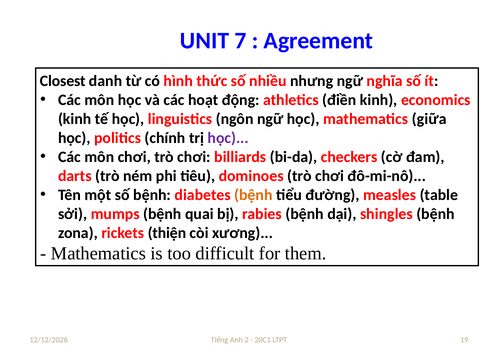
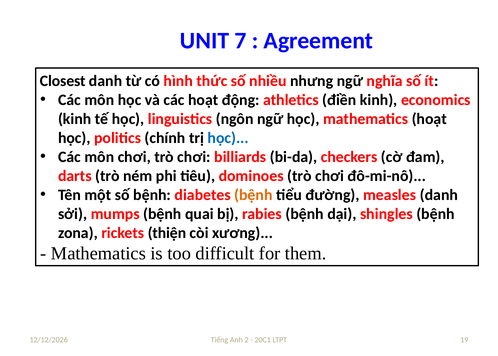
mathematics giữa: giữa -> hoạt
học at (228, 138) colour: purple -> blue
measles table: table -> danh
